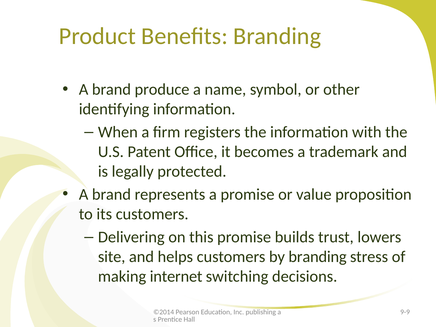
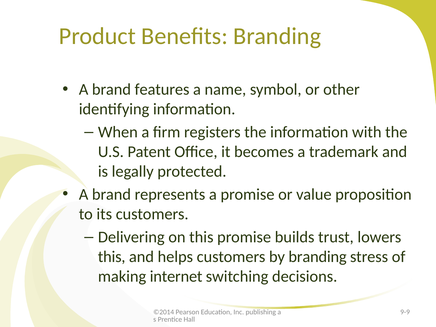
produce: produce -> features
site at (112, 257): site -> this
